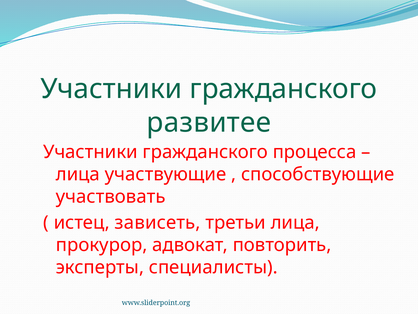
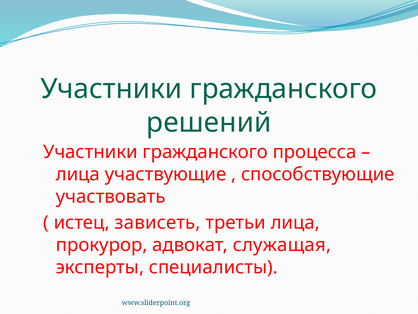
развитее: развитее -> решений
повторить: повторить -> служащая
